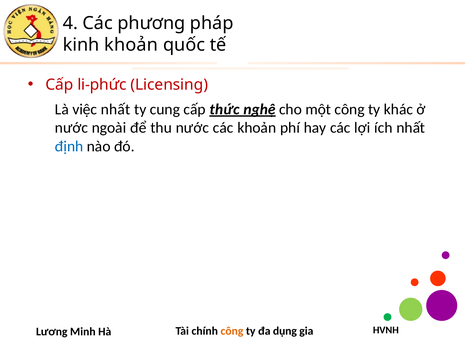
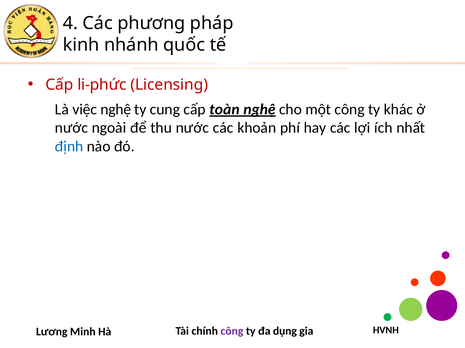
kinh khoản: khoản -> nhánh
việc nhất: nhất -> nghệ
thức: thức -> toàn
công at (232, 332) colour: orange -> purple
